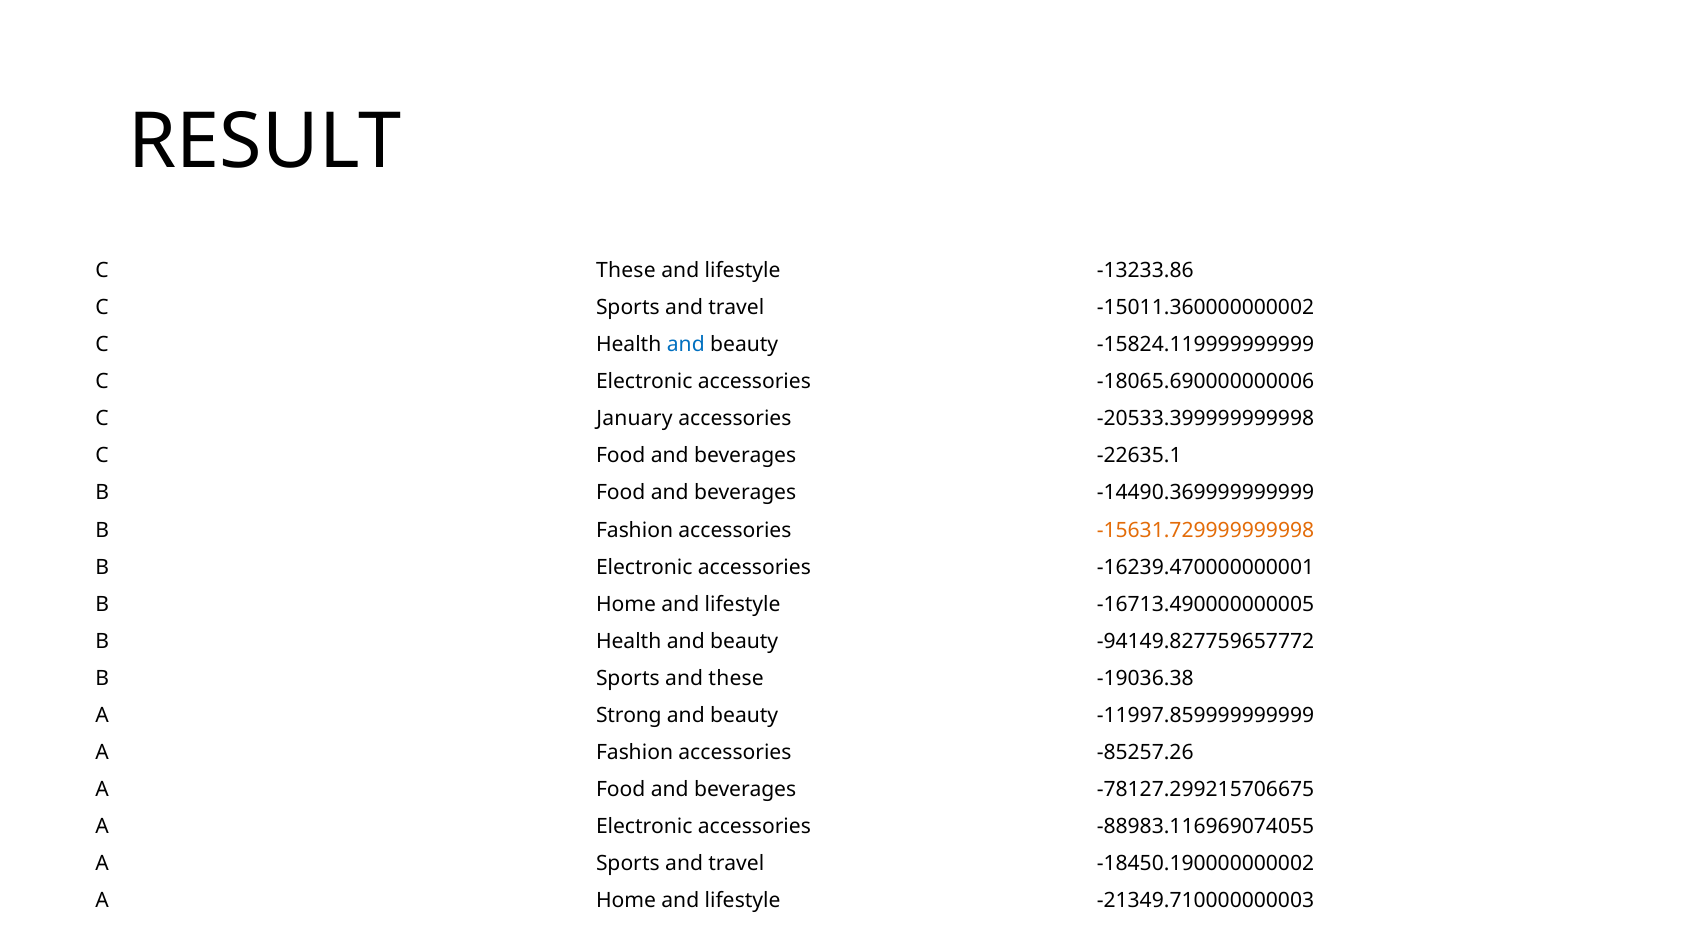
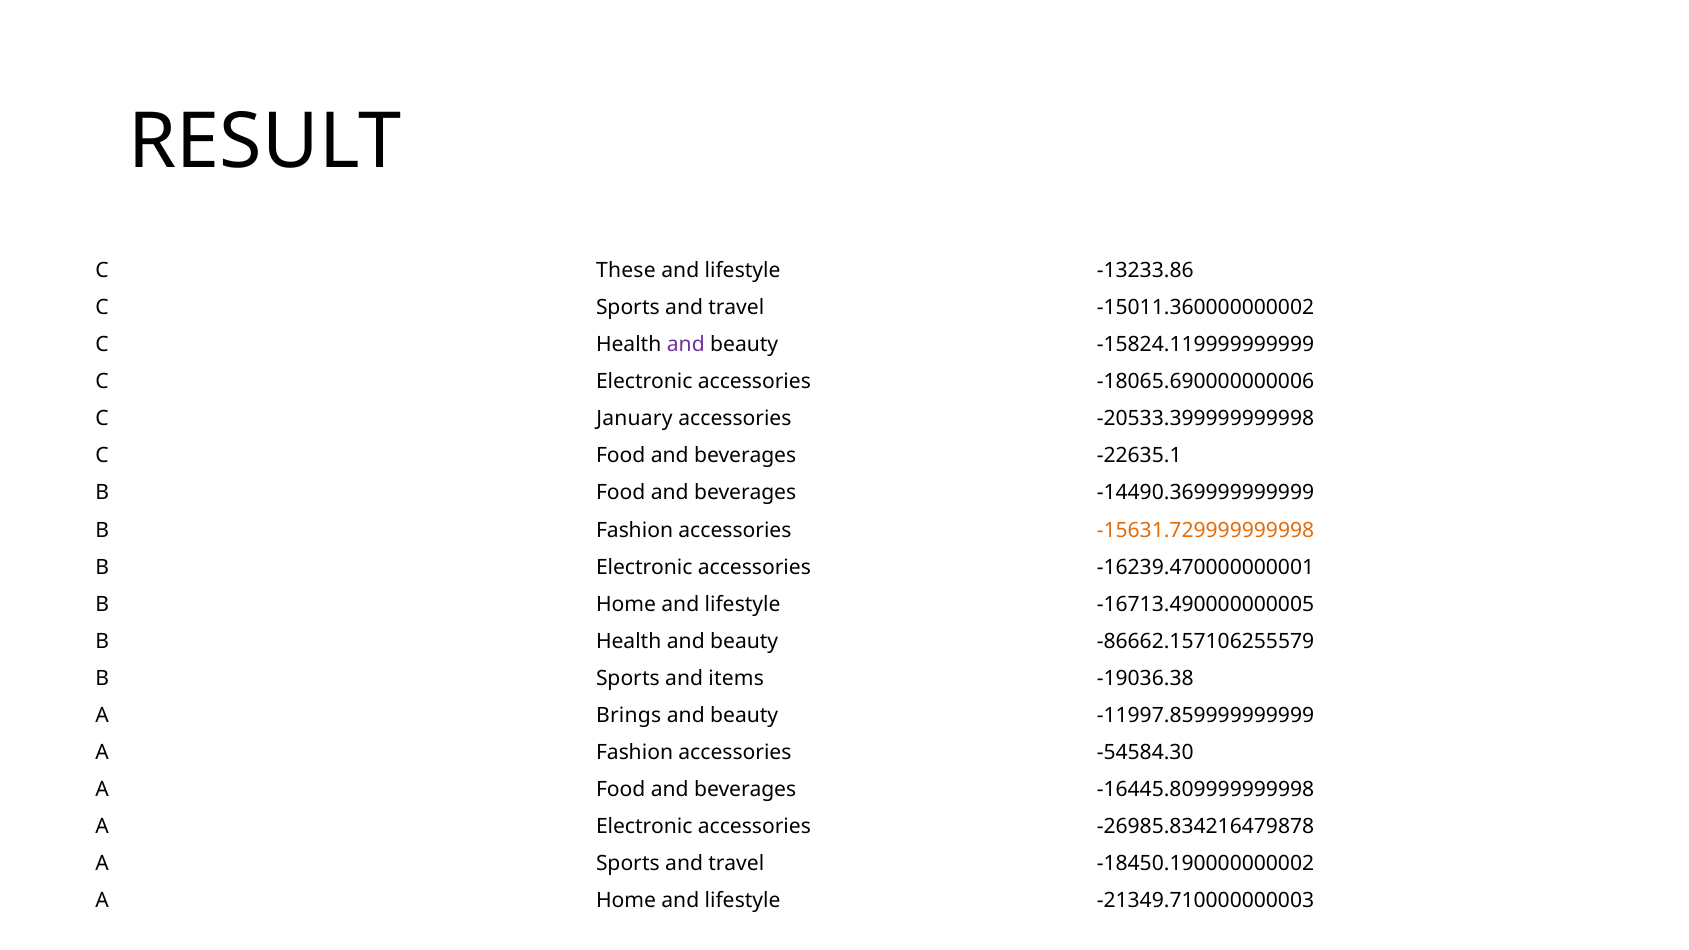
and at (686, 345) colour: blue -> purple
-94149.827759657772: -94149.827759657772 -> -86662.157106255579
and these: these -> items
Strong: Strong -> Brings
-85257.26: -85257.26 -> -54584.30
-78127.299215706675: -78127.299215706675 -> -16445.809999999998
-88983.116969074055: -88983.116969074055 -> -26985.834216479878
